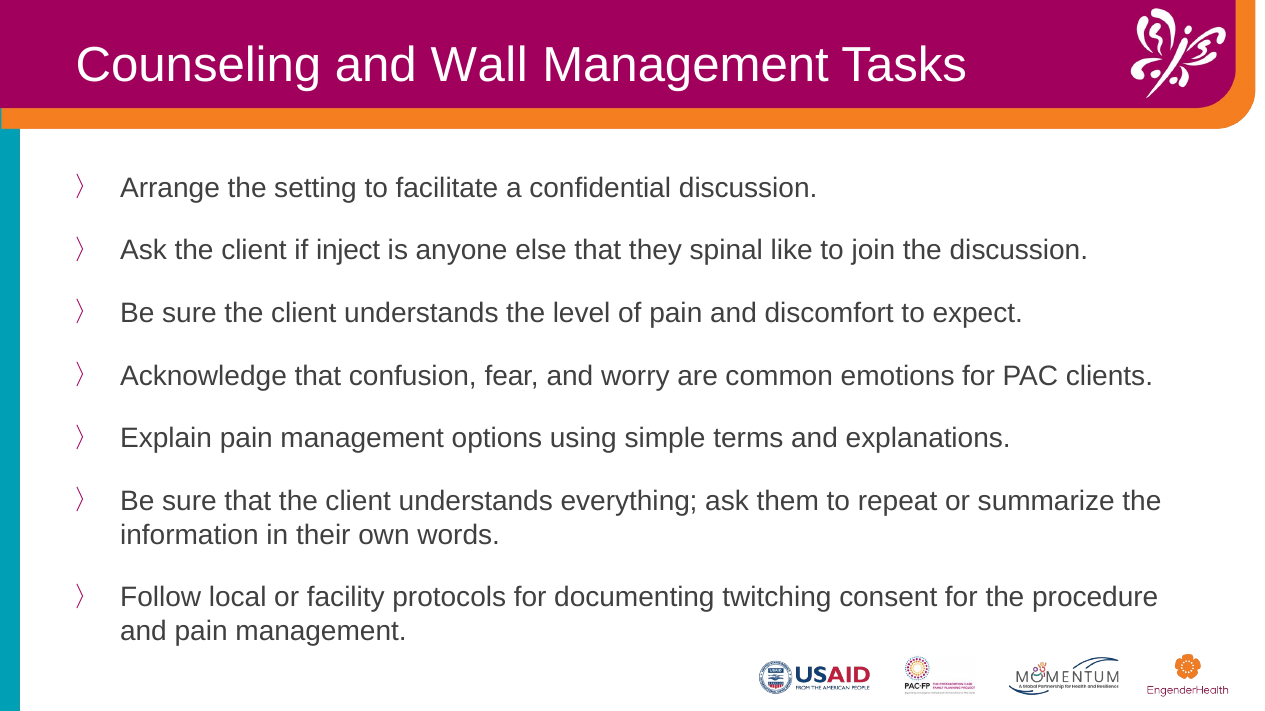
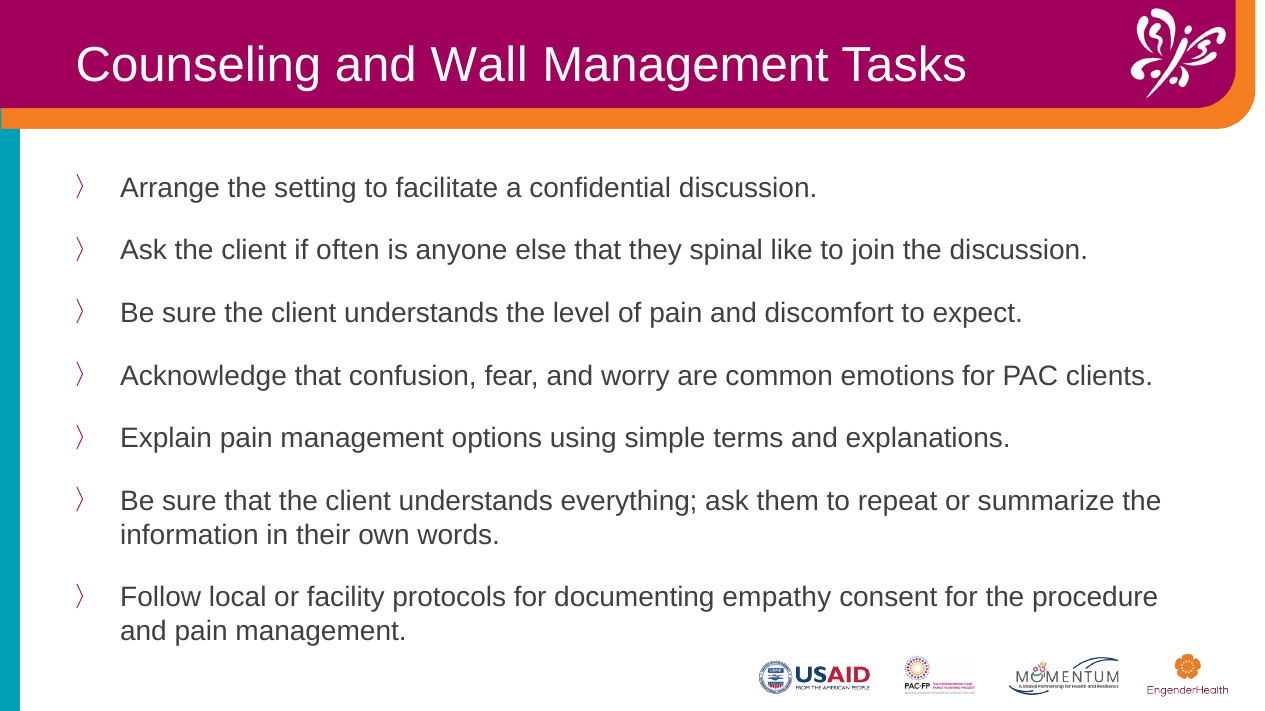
inject: inject -> often
twitching: twitching -> empathy
